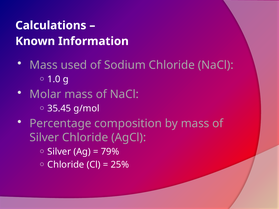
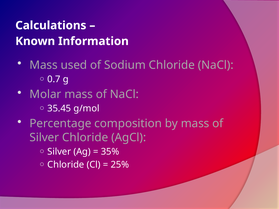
1.0: 1.0 -> 0.7
79%: 79% -> 35%
